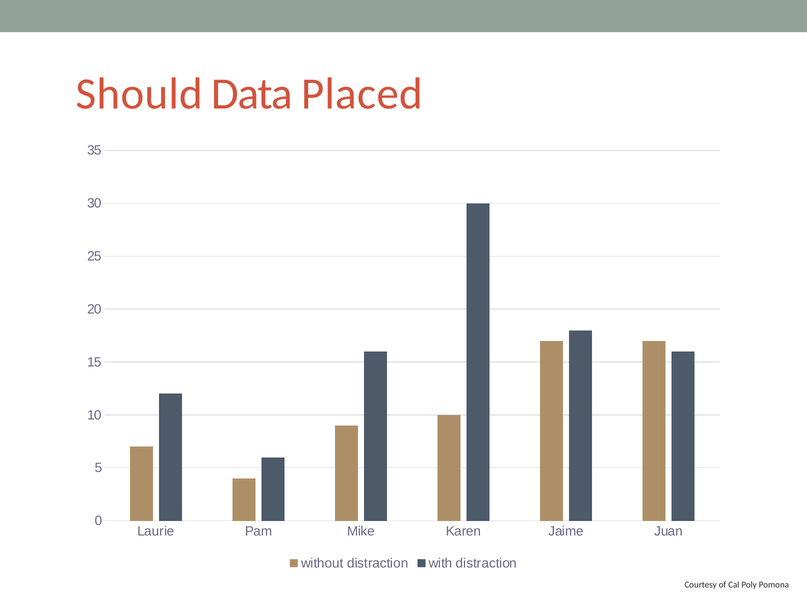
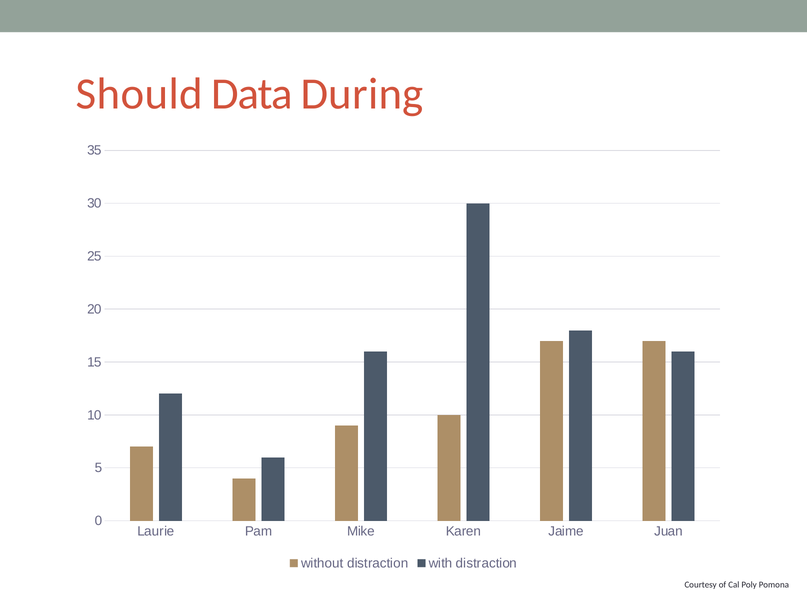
Placed: Placed -> During
